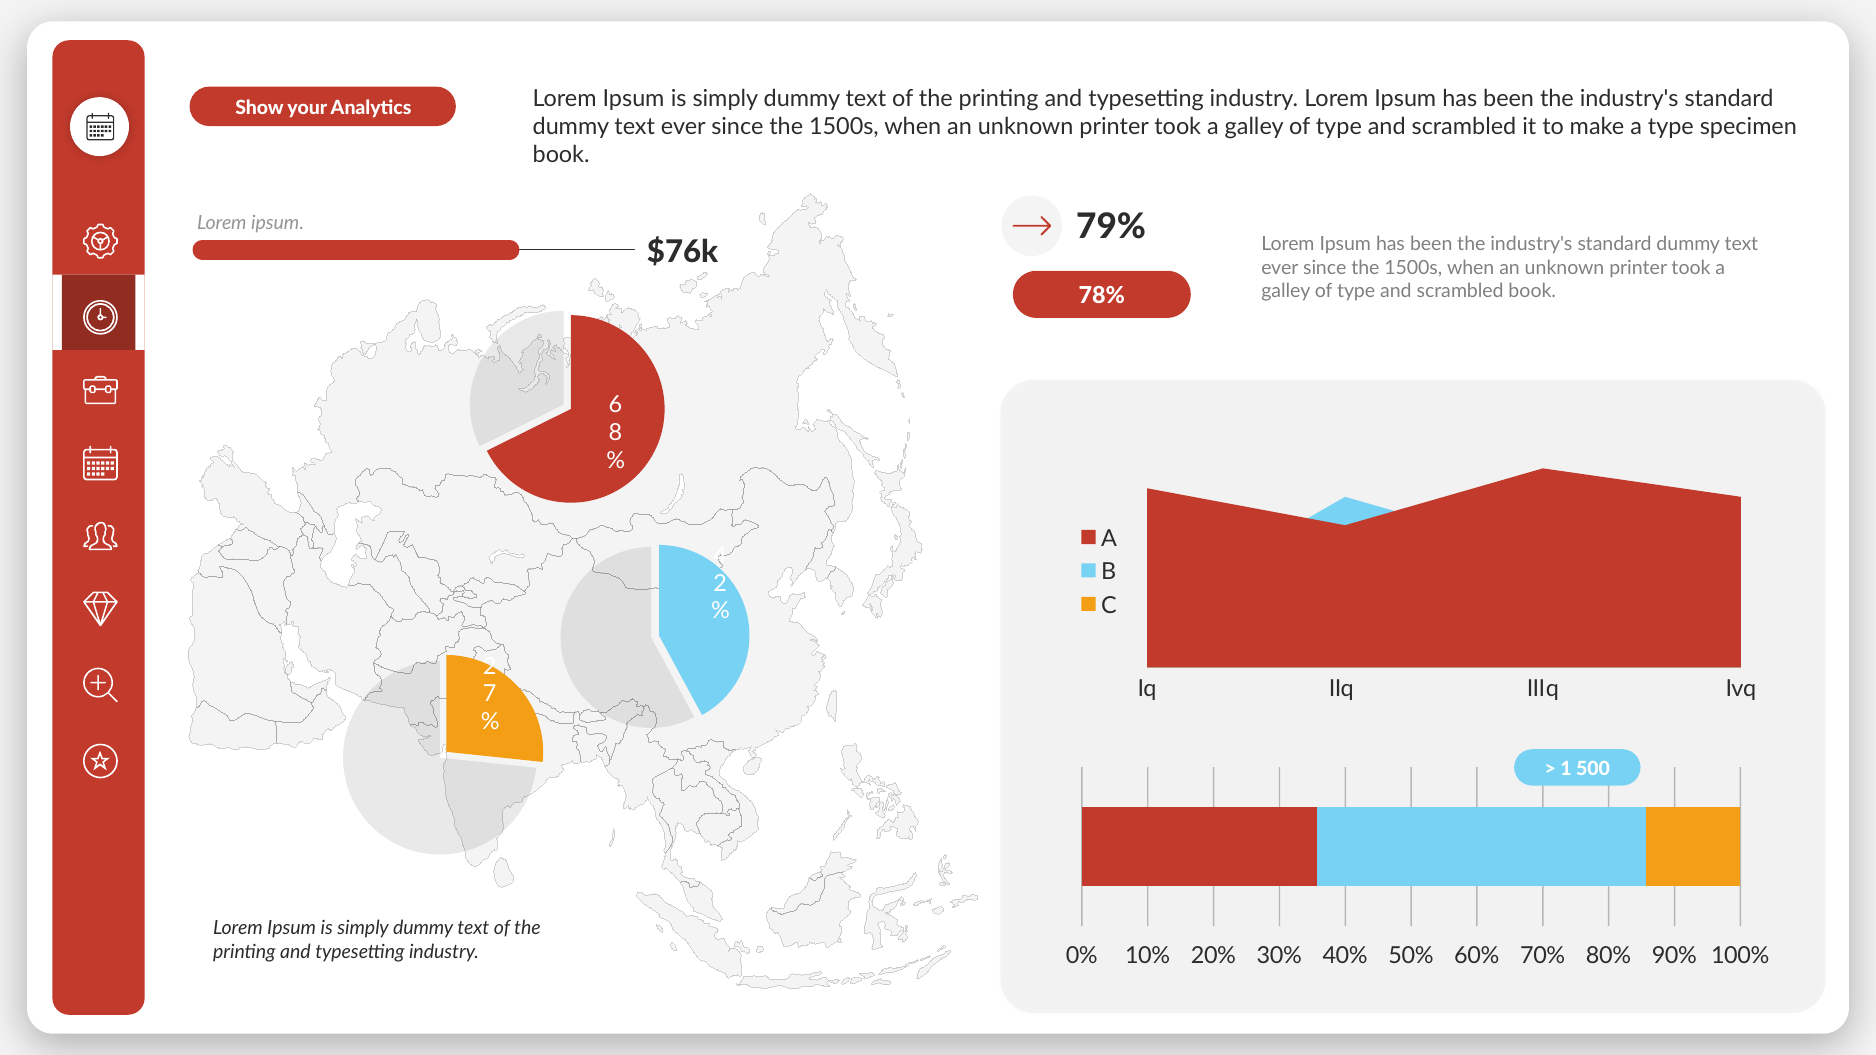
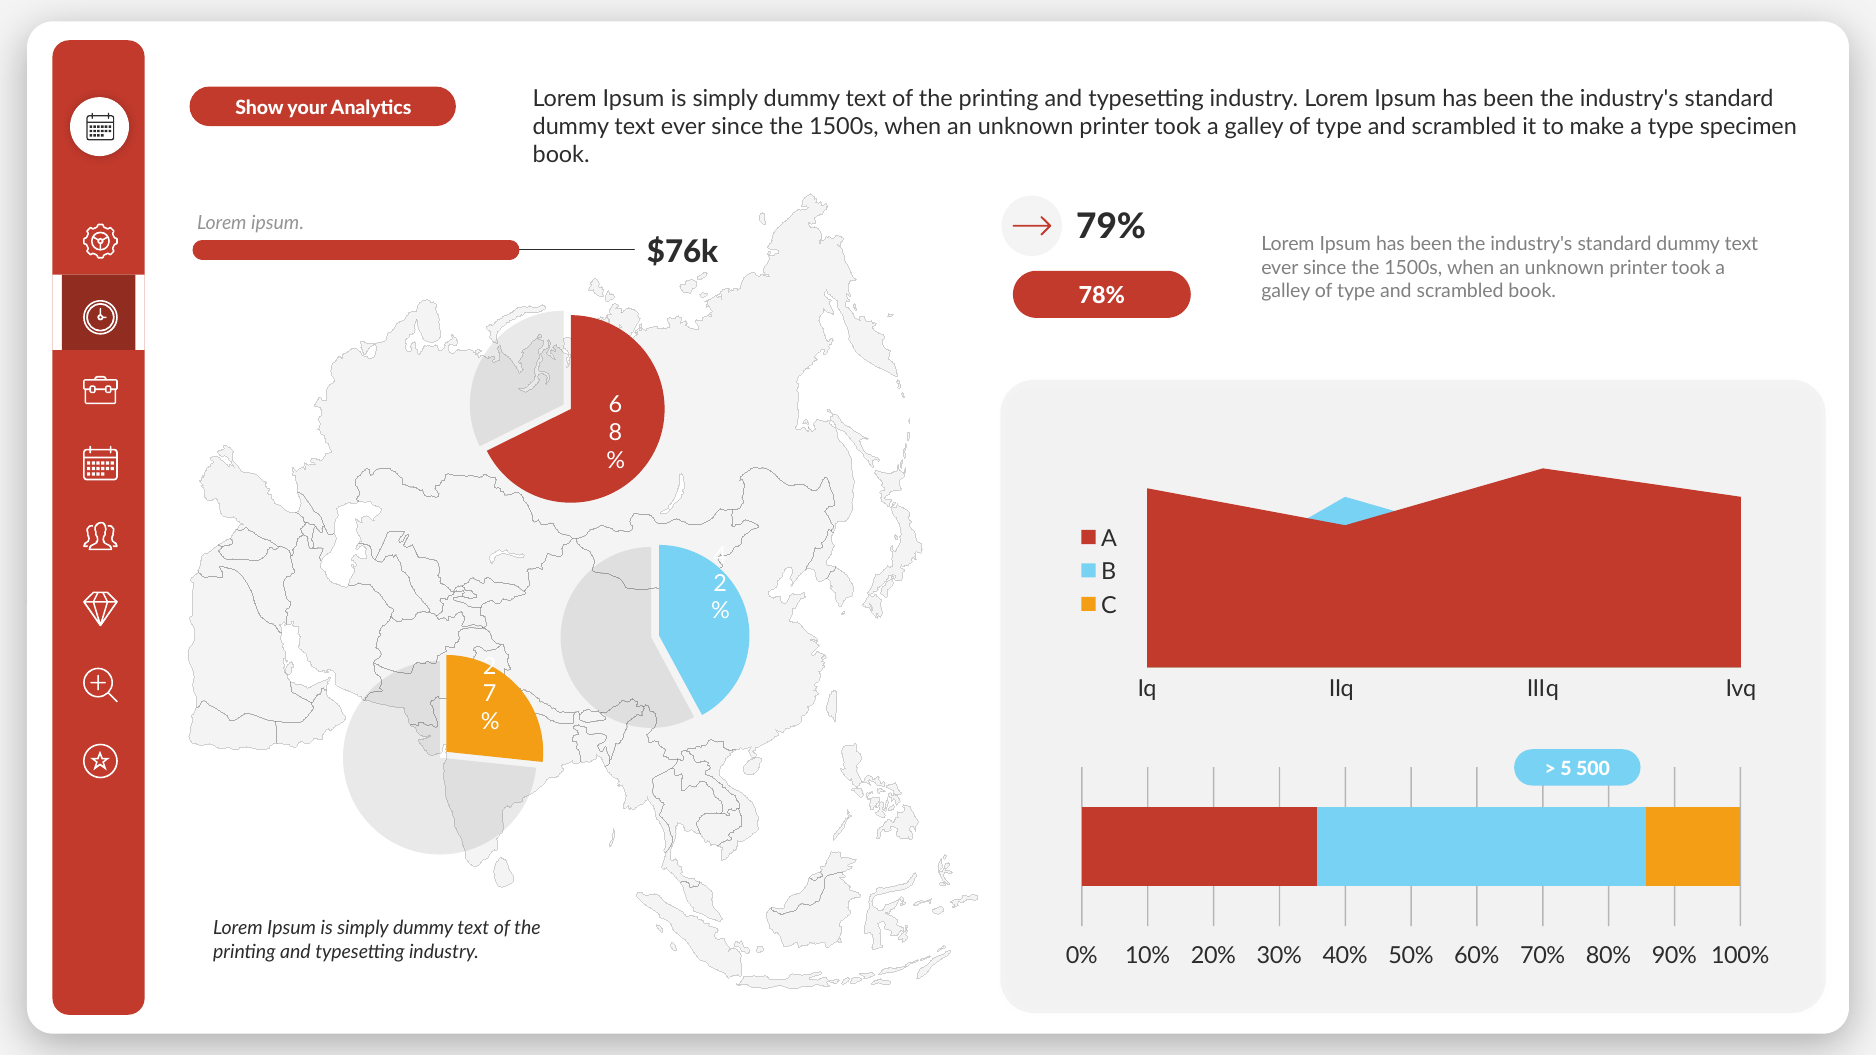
1: 1 -> 5
